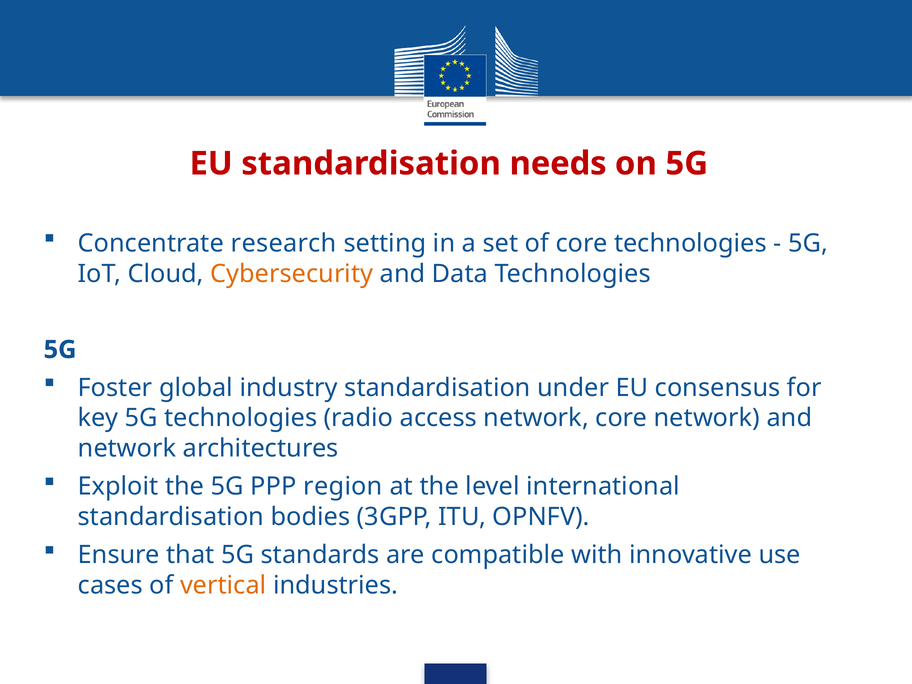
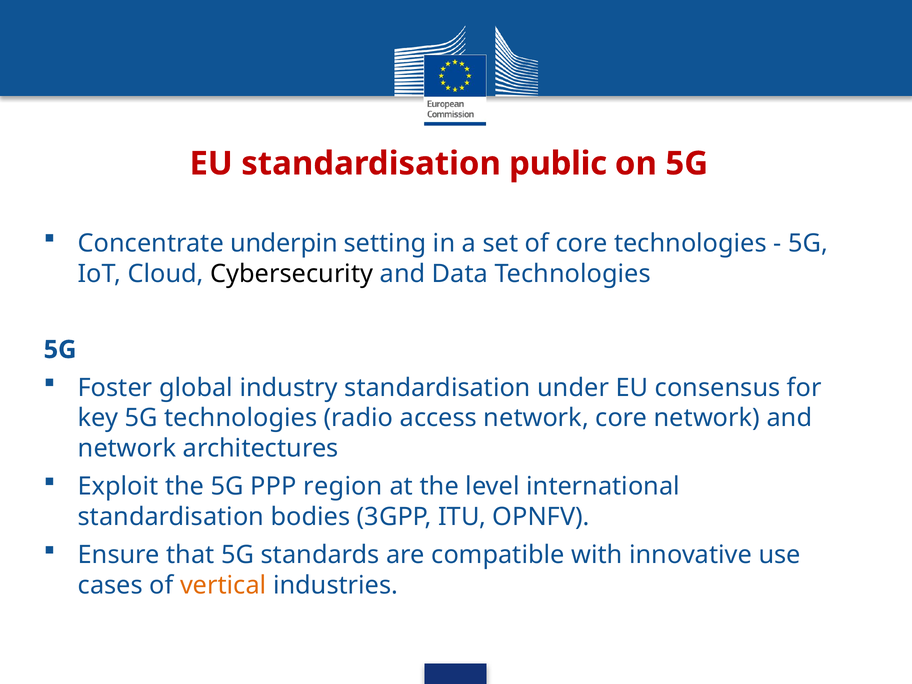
needs: needs -> public
research: research -> underpin
Cybersecurity colour: orange -> black
